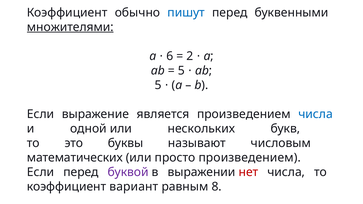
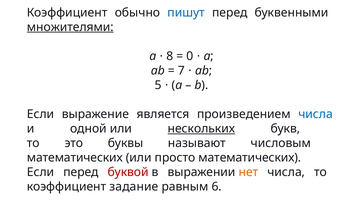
6: 6 -> 8
2: 2 -> 0
5 at (181, 71): 5 -> 7
нескольких underline: none -> present
просто произведением: произведением -> математических
буквой colour: purple -> red
нет colour: red -> orange
вариант: вариант -> задание
8: 8 -> 6
